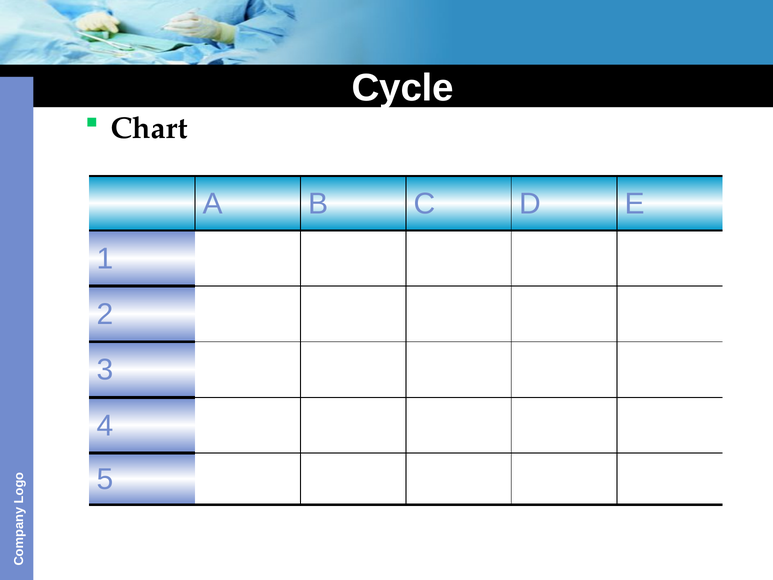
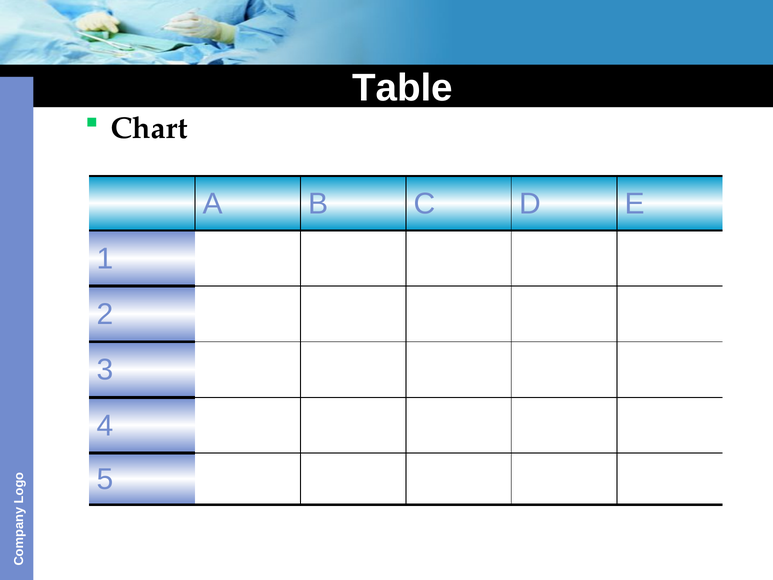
Cycle: Cycle -> Table
